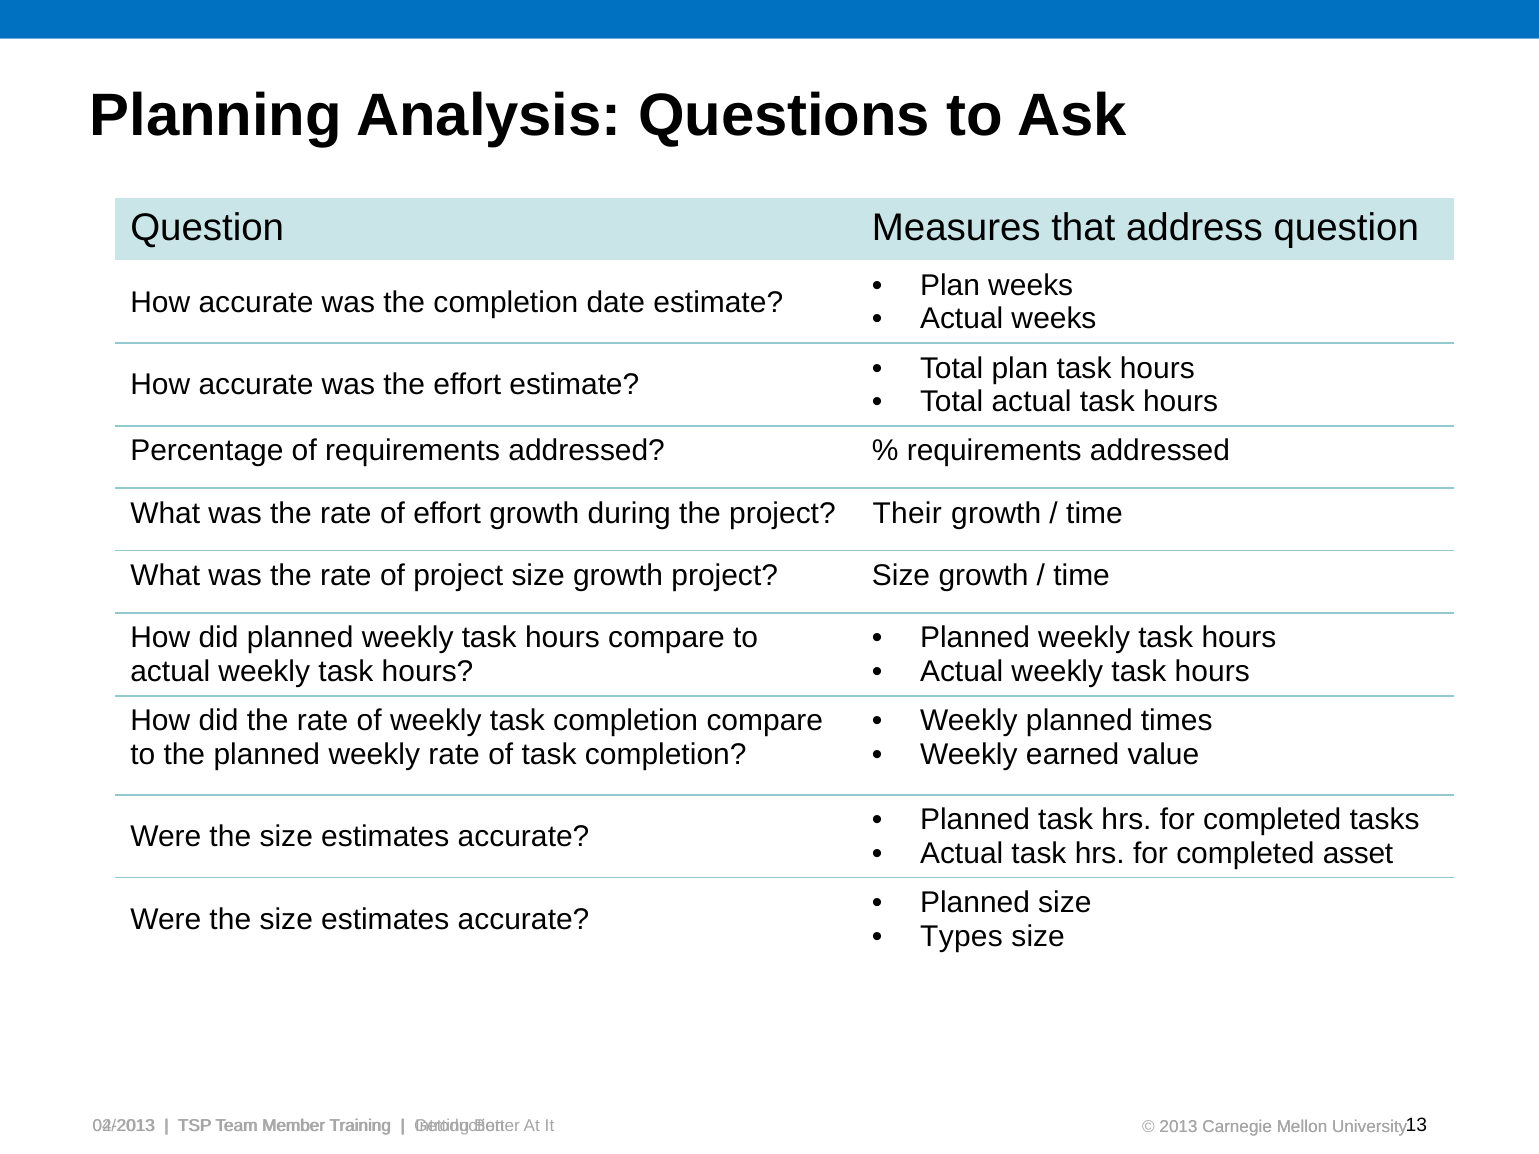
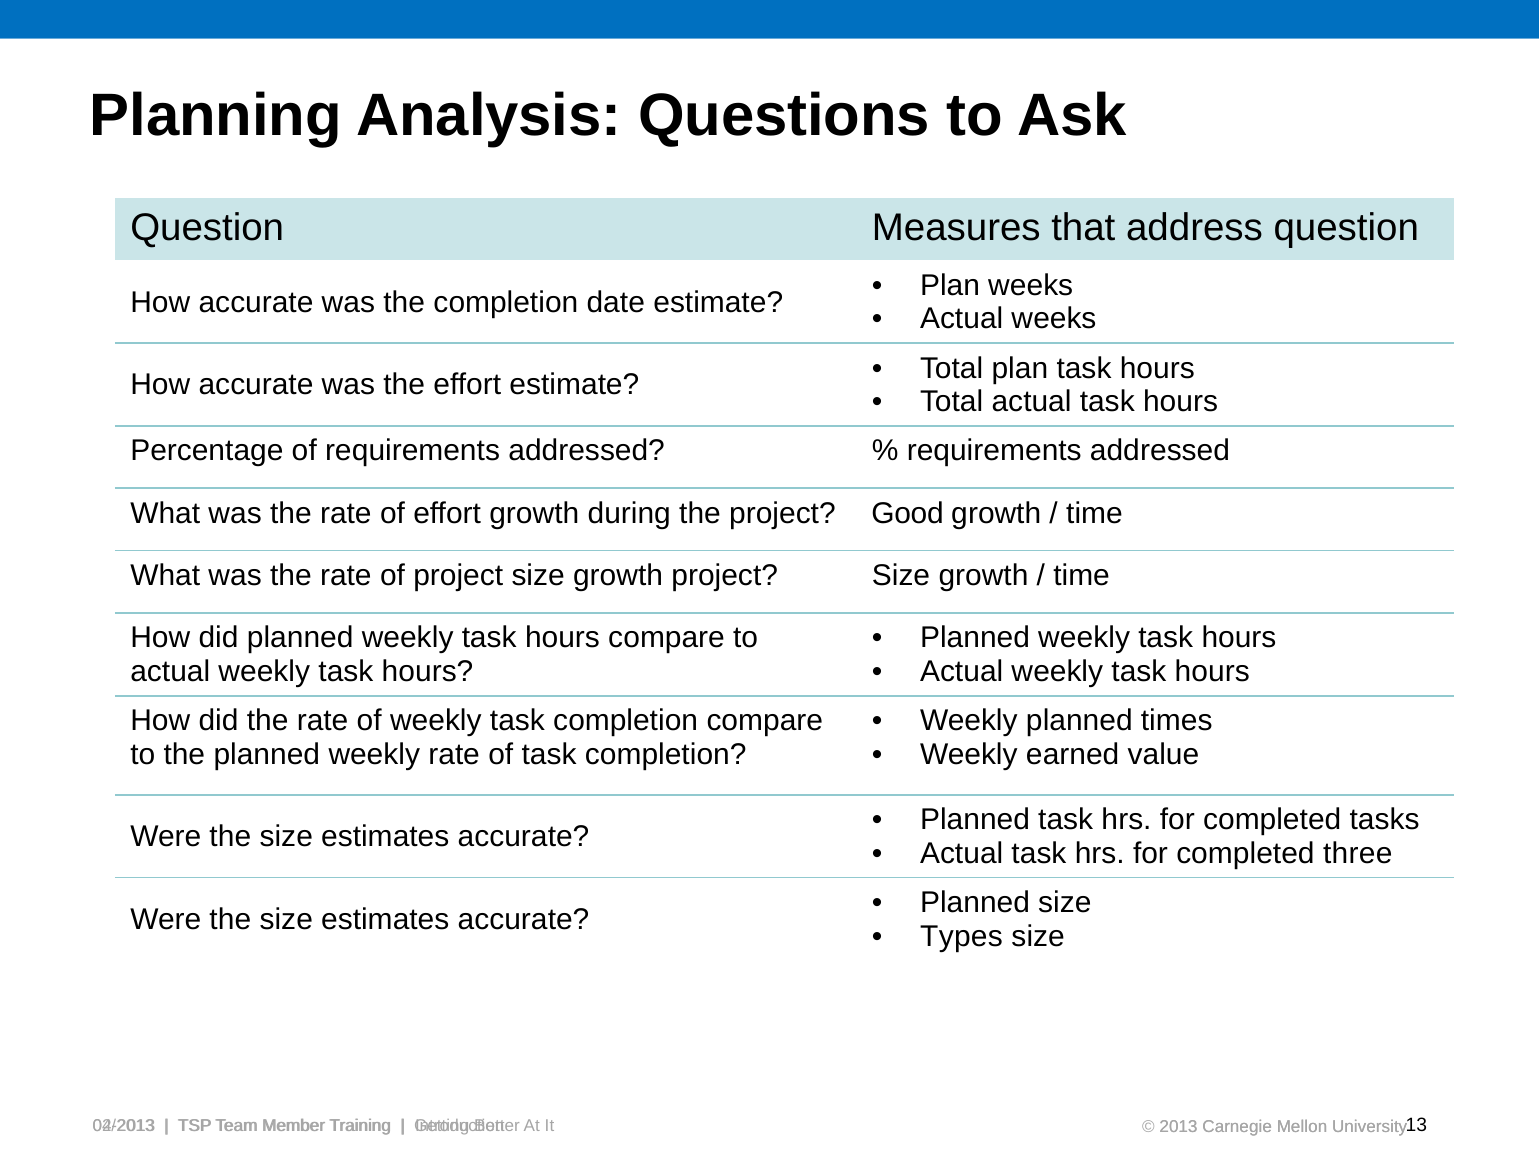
Their: Their -> Good
asset: asset -> three
